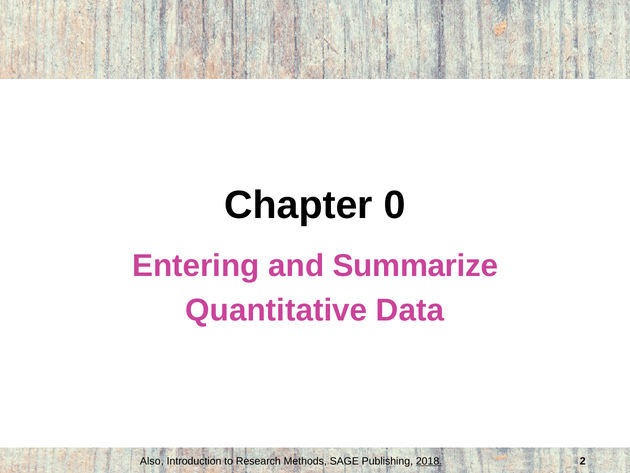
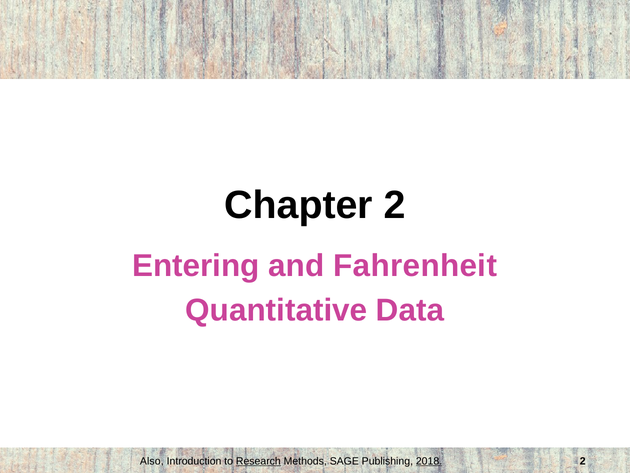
Chapter 0: 0 -> 2
Summarize: Summarize -> Fahrenheit
Research underline: none -> present
